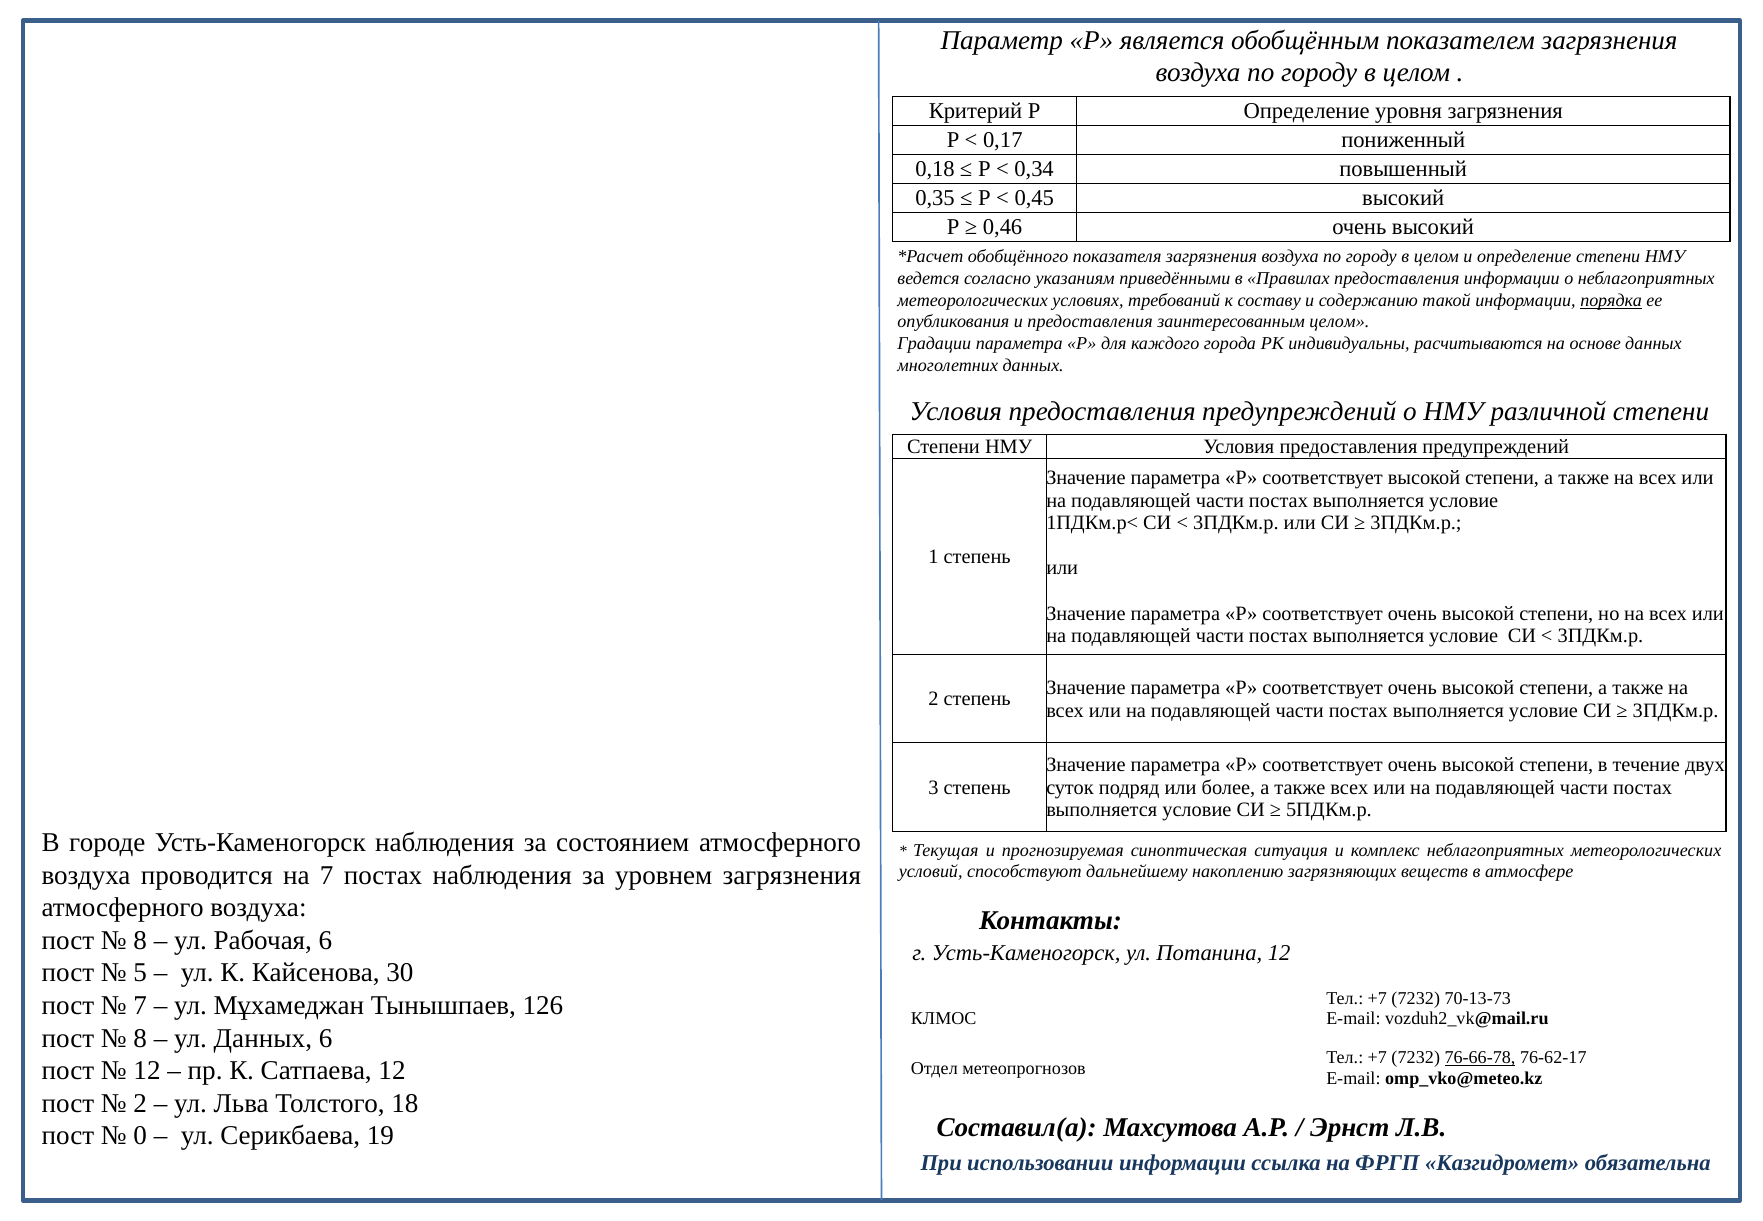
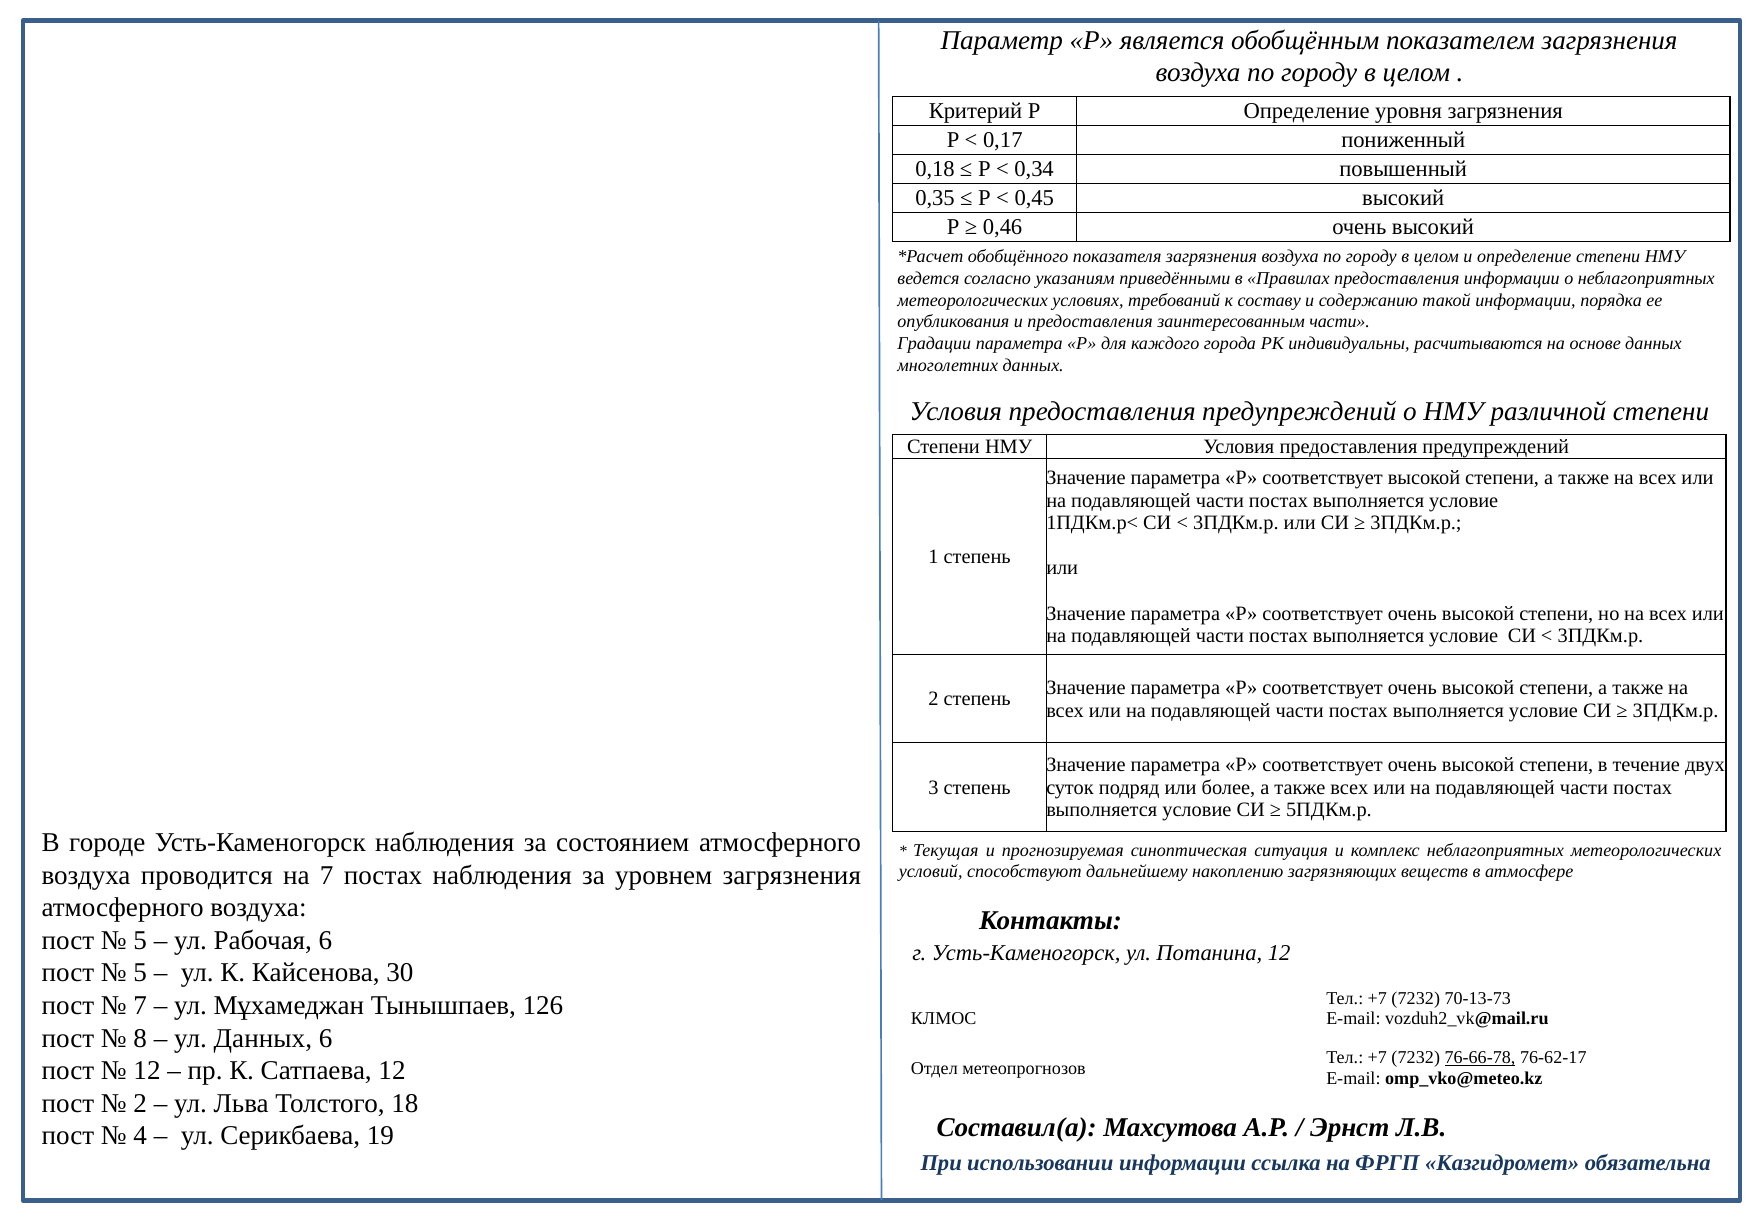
порядка underline: present -> none
заинтересованным целом: целом -> части
8 at (140, 940): 8 -> 5
0: 0 -> 4
